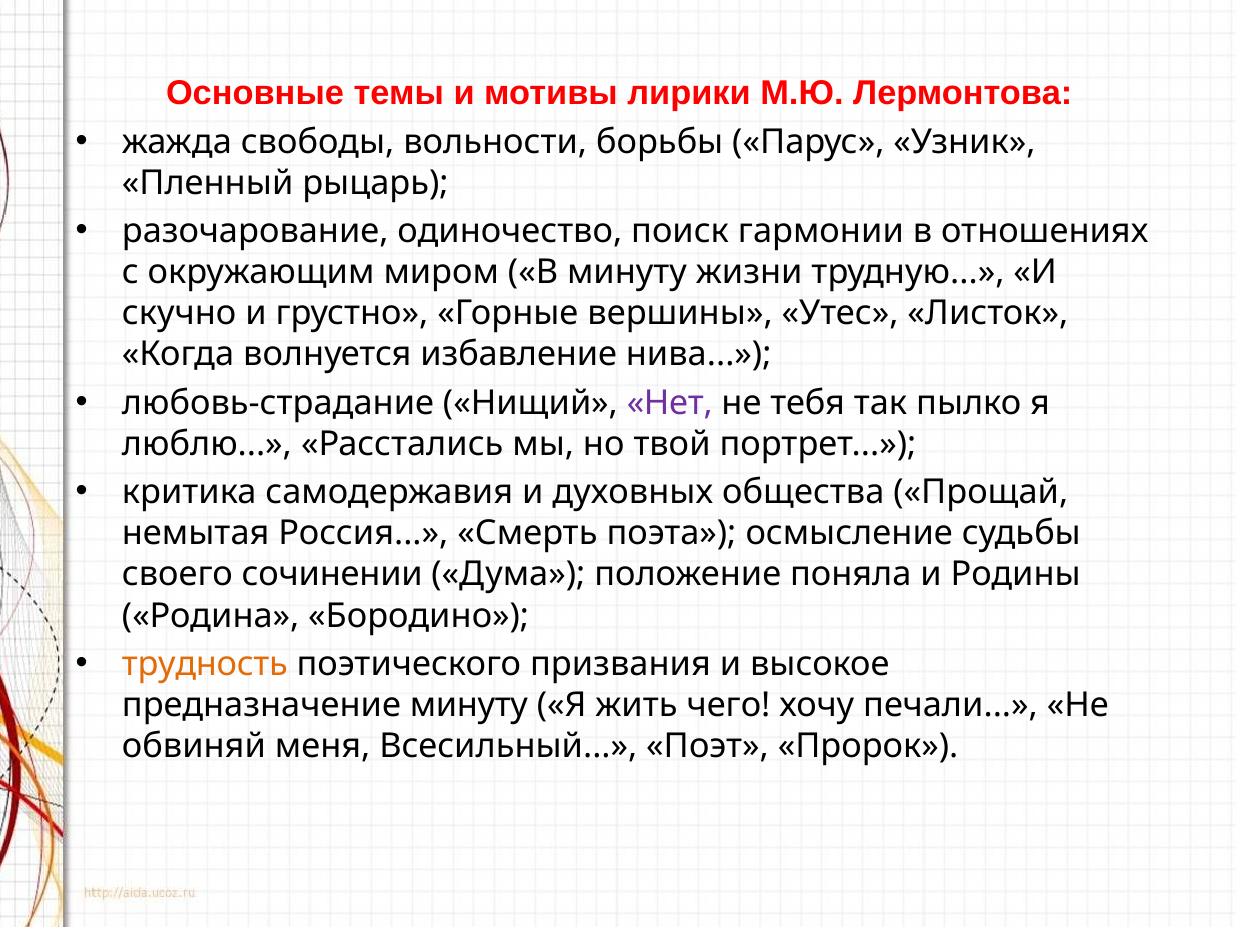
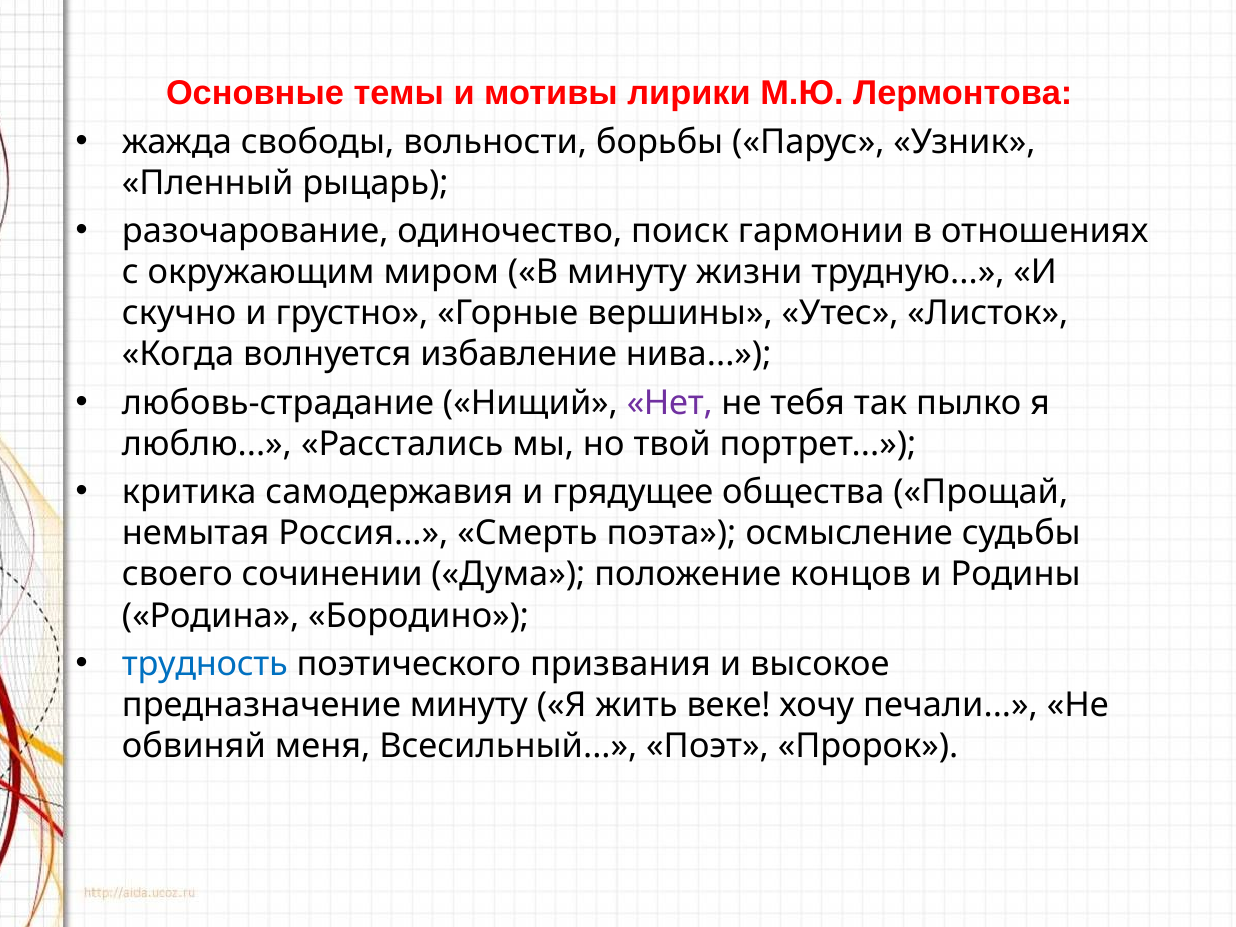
духовных: духовных -> грядущее
поняла: поняла -> концов
трудность colour: orange -> blue
чего: чего -> веке
